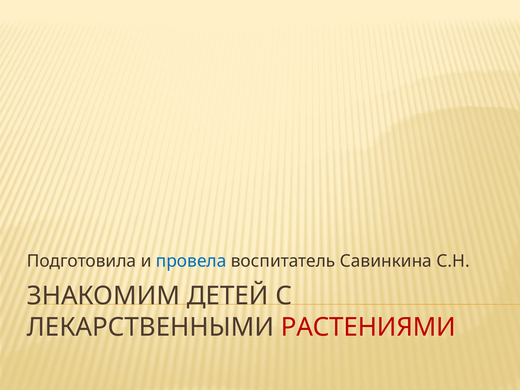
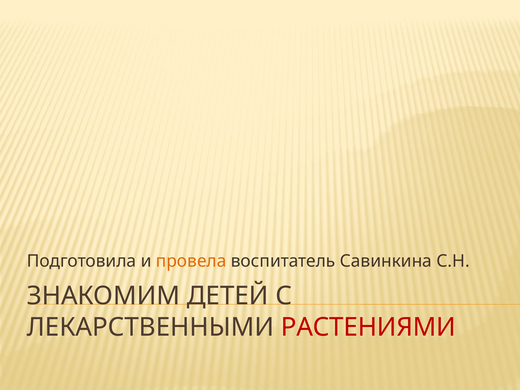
провела colour: blue -> orange
